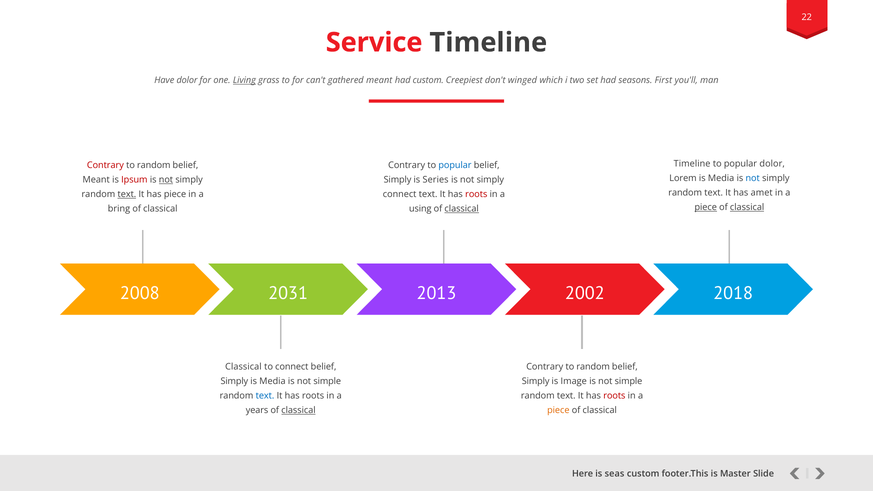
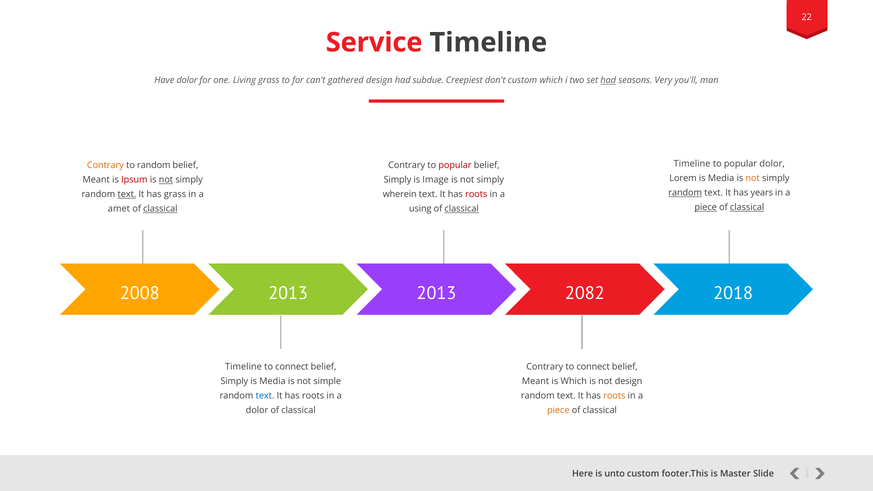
Living underline: present -> none
gathered meant: meant -> design
had custom: custom -> subdue
don't winged: winged -> custom
had at (608, 80) underline: none -> present
First: First -> Very
Contrary at (105, 165) colour: red -> orange
popular at (455, 165) colour: blue -> red
not at (753, 178) colour: blue -> orange
Series: Series -> Image
random at (685, 193) underline: none -> present
amet: amet -> years
has piece: piece -> grass
connect at (400, 194): connect -> wherein
bring: bring -> amet
classical at (160, 209) underline: none -> present
2008 2031: 2031 -> 2013
2002: 2002 -> 2082
Classical at (243, 367): Classical -> Timeline
random at (593, 367): random -> connect
Simply at (536, 381): Simply -> Meant
is Image: Image -> Which
simple at (629, 381): simple -> design
roots at (614, 396) colour: red -> orange
years at (257, 410): years -> dolor
classical at (298, 410) underline: present -> none
seas: seas -> unto
